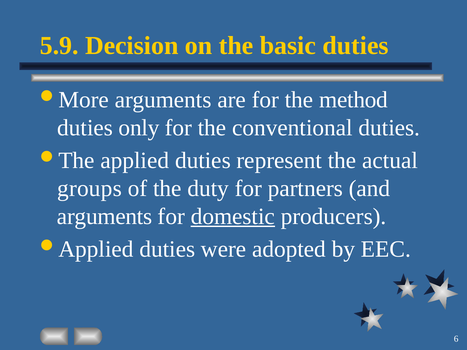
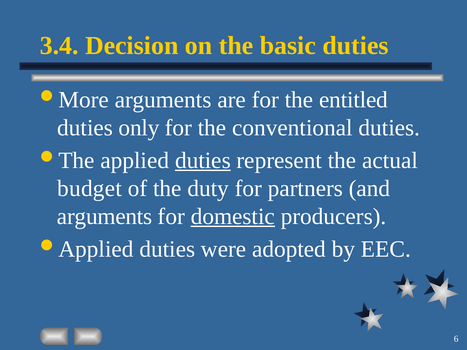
5.9: 5.9 -> 3.4
method: method -> entitled
duties at (203, 160) underline: none -> present
groups: groups -> budget
